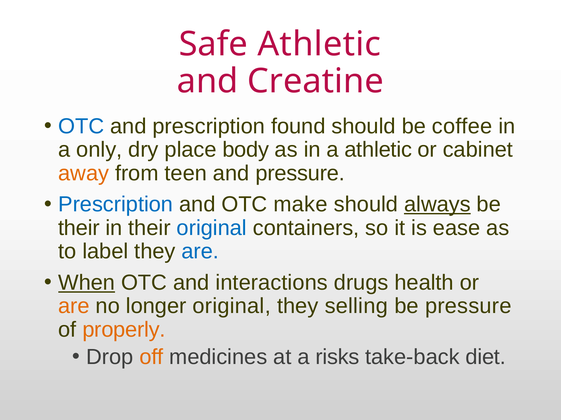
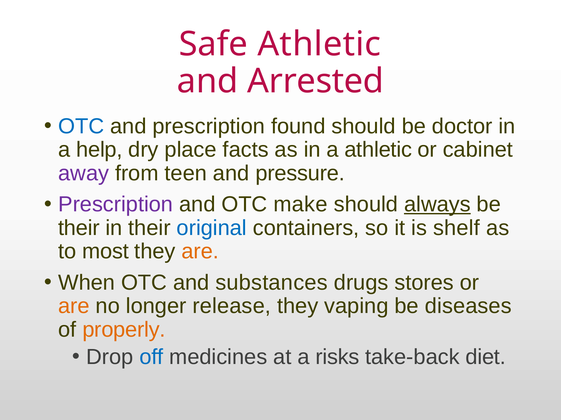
Creatine: Creatine -> Arrested
coffee: coffee -> doctor
only: only -> help
body: body -> facts
away colour: orange -> purple
Prescription at (116, 205) colour: blue -> purple
ease: ease -> shelf
label: label -> most
are at (200, 252) colour: blue -> orange
When underline: present -> none
interactions: interactions -> substances
health: health -> stores
longer original: original -> release
selling: selling -> vaping
be pressure: pressure -> diseases
off colour: orange -> blue
